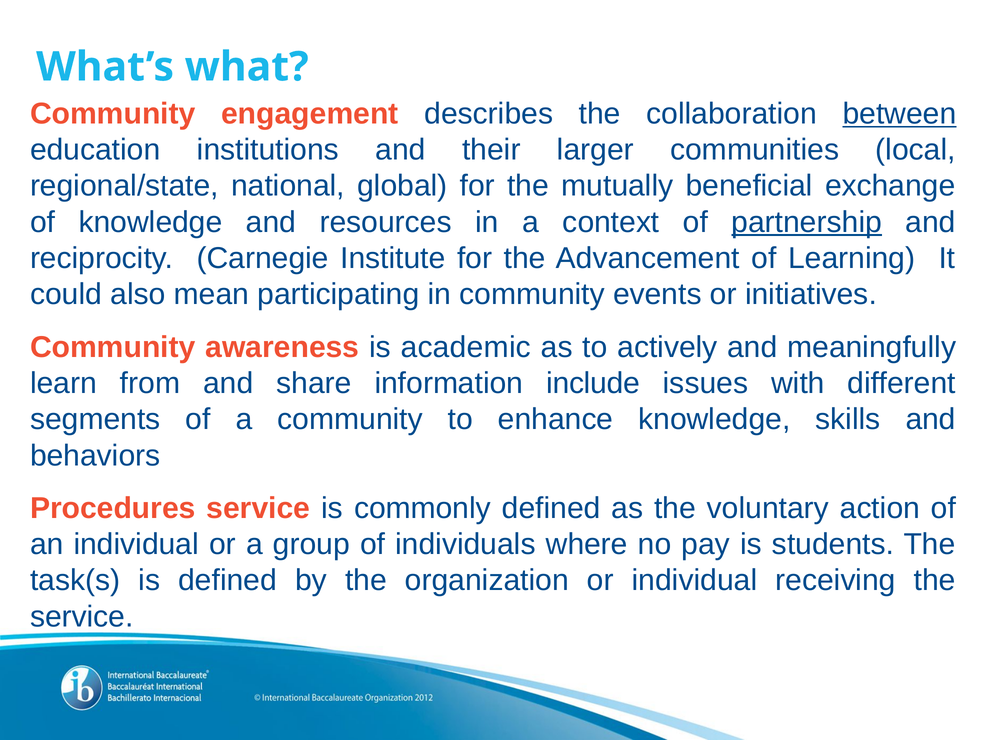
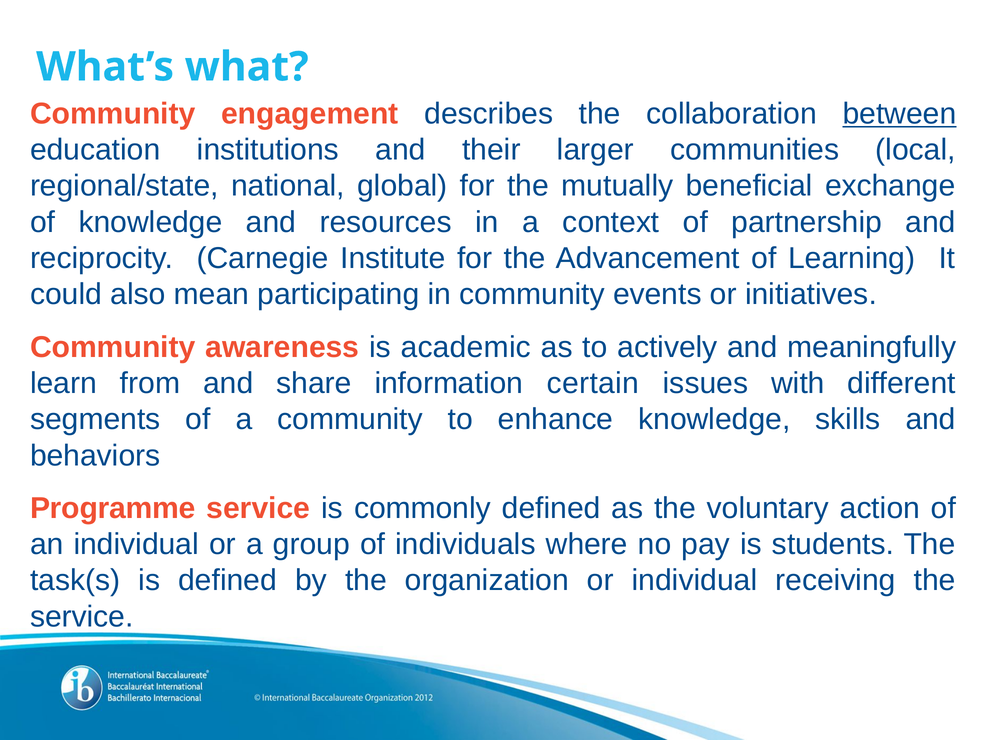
partnership underline: present -> none
include: include -> certain
Procedures: Procedures -> Programme
